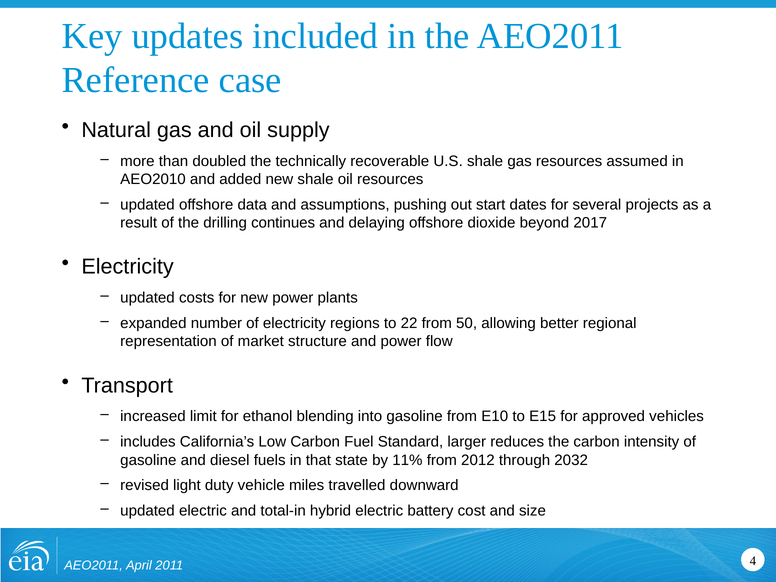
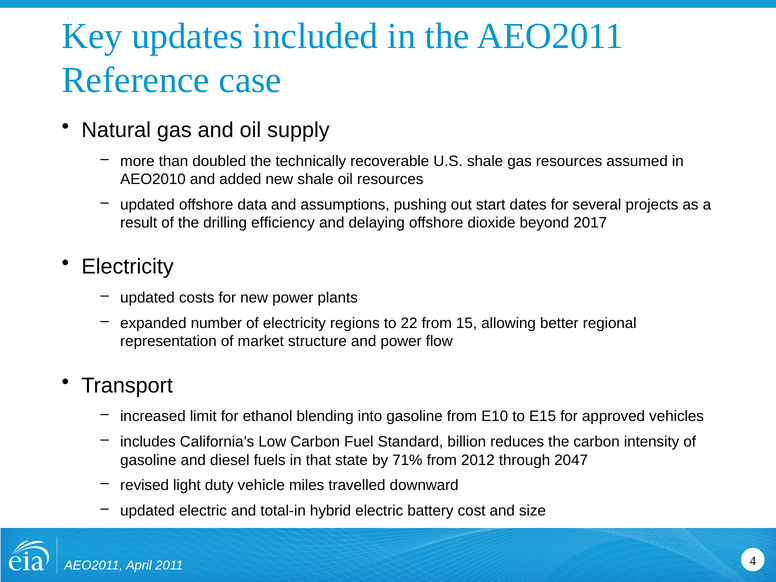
continues: continues -> efficiency
50: 50 -> 15
larger: larger -> billion
11%: 11% -> 71%
2032: 2032 -> 2047
